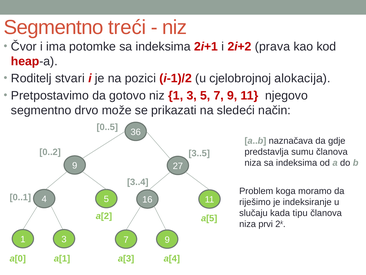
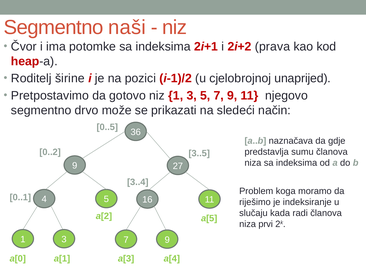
treći: treći -> naši
stvari: stvari -> širine
alokacija: alokacija -> unaprijed
tipu: tipu -> radi
